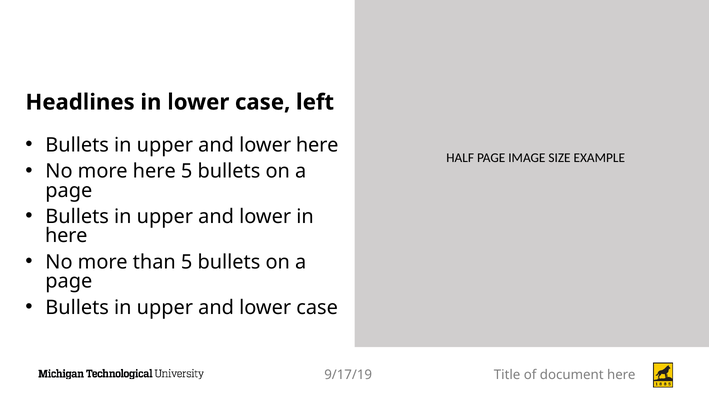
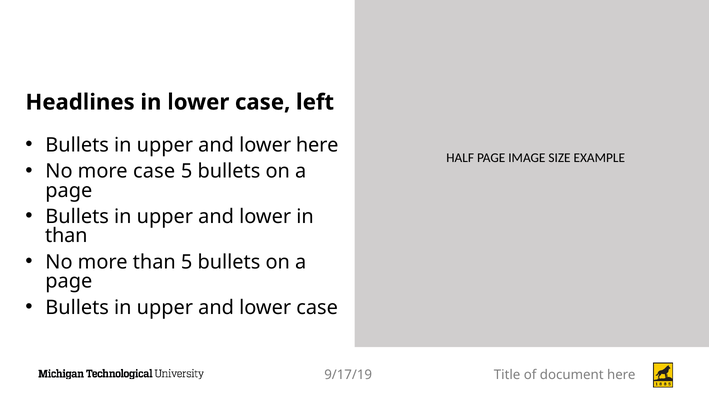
more here: here -> case
here at (66, 236): here -> than
